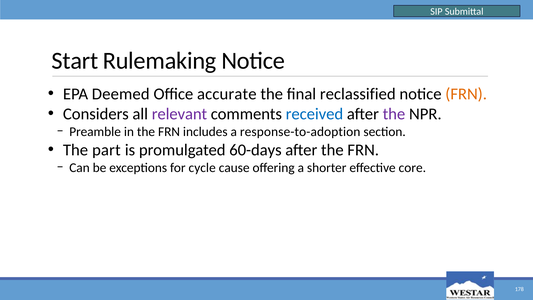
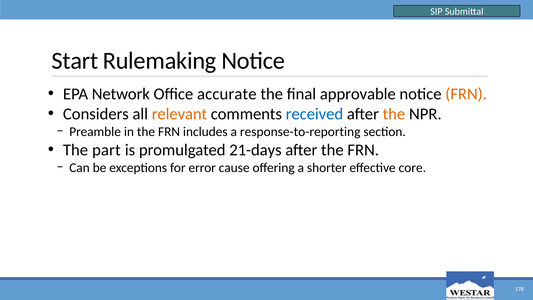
Deemed: Deemed -> Network
reclassified: reclassified -> approvable
relevant colour: purple -> orange
the at (394, 114) colour: purple -> orange
response-to-adoption: response-to-adoption -> response-to-reporting
60-days: 60-days -> 21-days
cycle: cycle -> error
